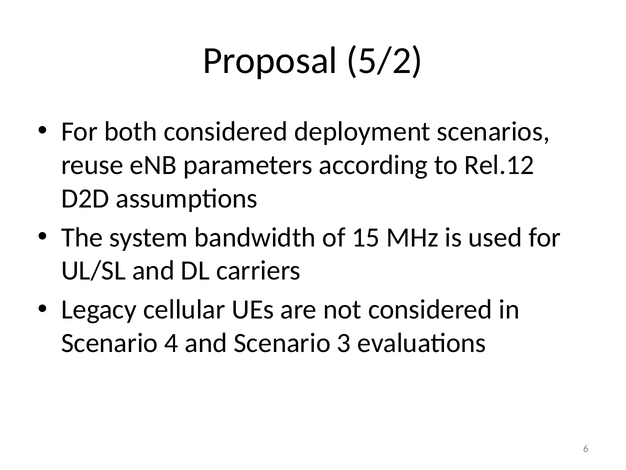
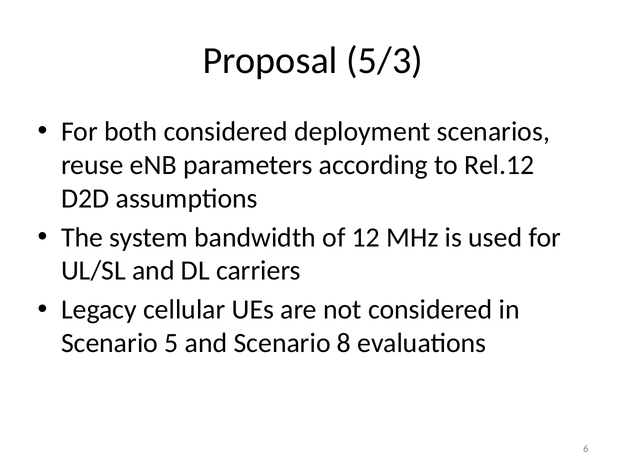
5/2: 5/2 -> 5/3
15: 15 -> 12
4: 4 -> 5
3: 3 -> 8
